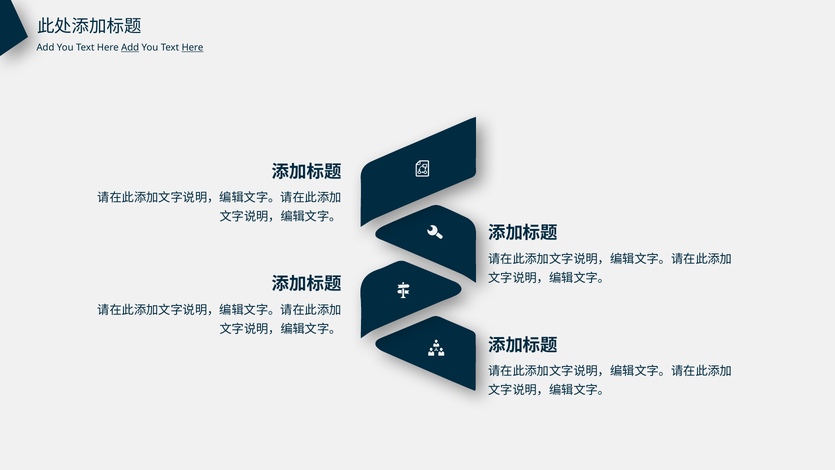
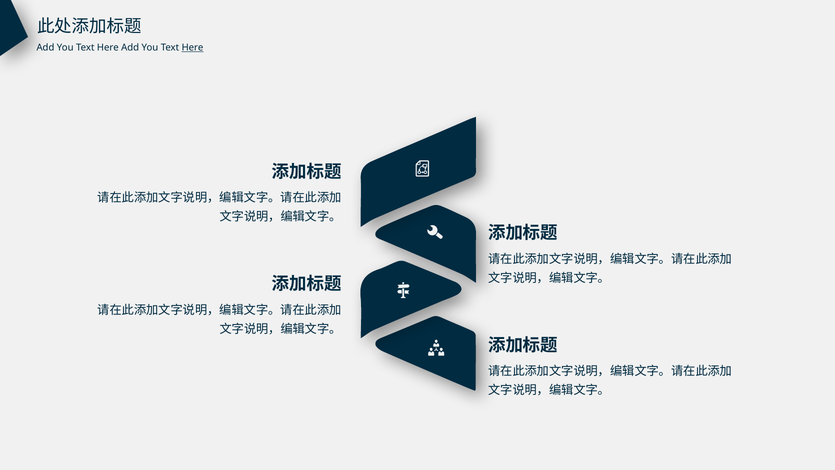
Add at (130, 48) underline: present -> none
